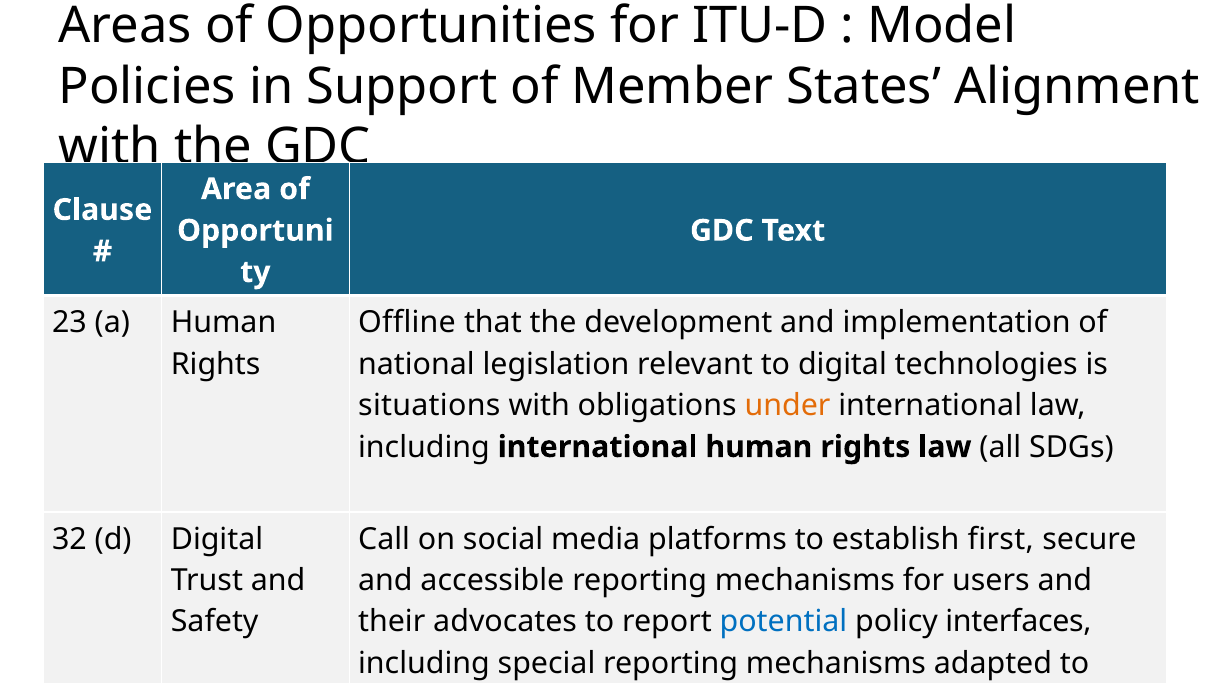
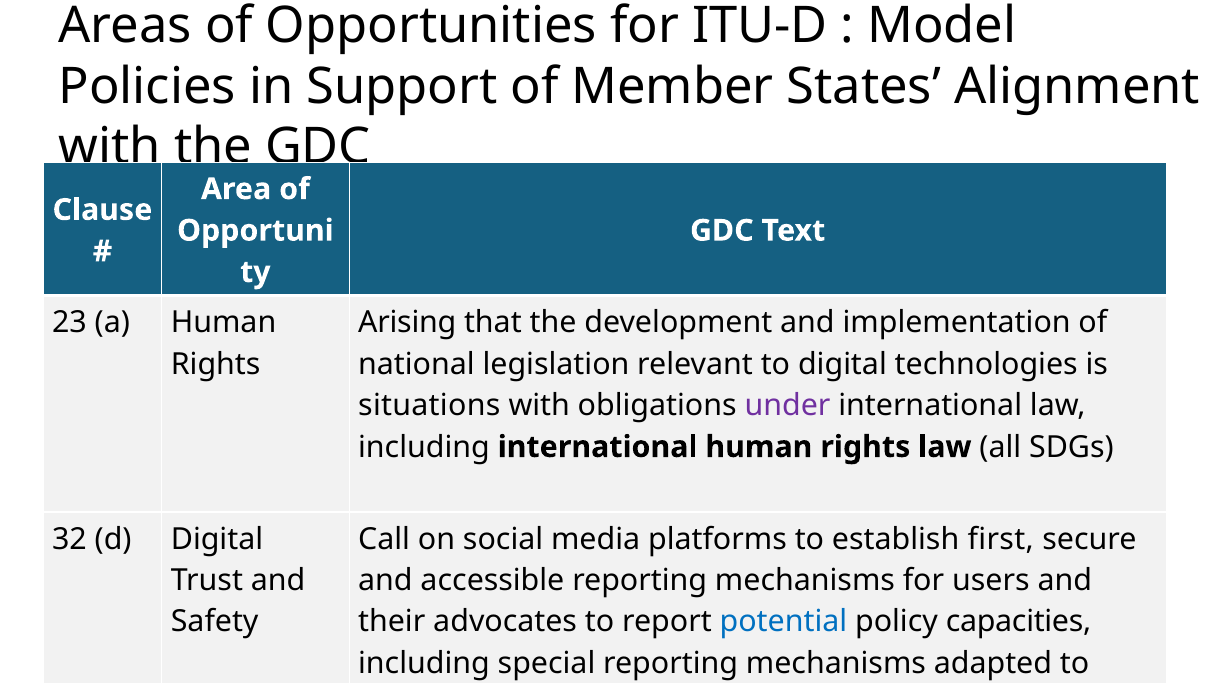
Offline: Offline -> Arising
under colour: orange -> purple
interfaces: interfaces -> capacities
